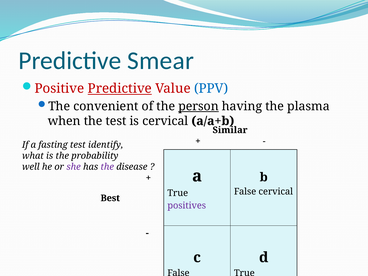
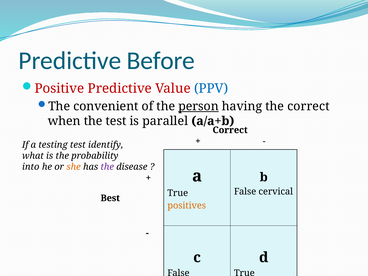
Smear: Smear -> Before
Predictive at (120, 89) underline: present -> none
the plasma: plasma -> correct
is cervical: cervical -> parallel
Similar at (230, 130): Similar -> Correct
fasting: fasting -> testing
well: well -> into
she colour: purple -> orange
positives colour: purple -> orange
